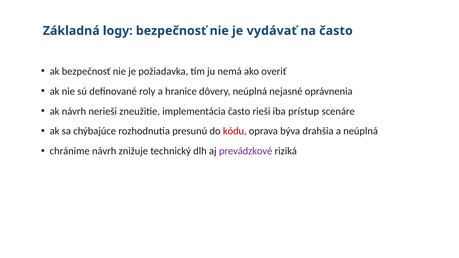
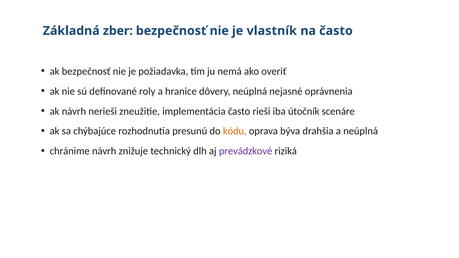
logy: logy -> zber
vydávať: vydávať -> vlastník
prístup: prístup -> útočník
kódu colour: red -> orange
